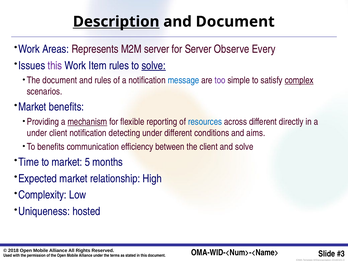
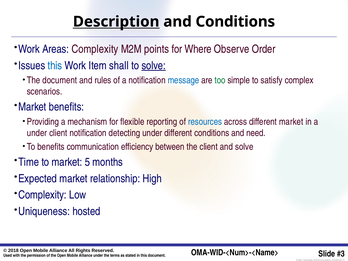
and Document: Document -> Conditions
Areas Represents: Represents -> Complexity
M2M server: server -> points
for Server: Server -> Where
Every: Every -> Order
this at (55, 66) colour: purple -> blue
Item rules: rules -> shall
too colour: purple -> green
complex underline: present -> none
mechanism underline: present -> none
different directly: directly -> market
aims: aims -> need
